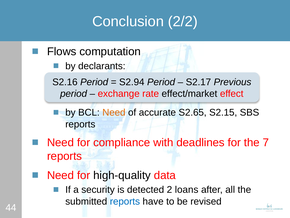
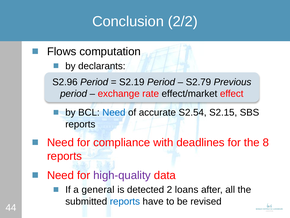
S2.16: S2.16 -> S2.96
S2.94: S2.94 -> S2.19
S2.17: S2.17 -> S2.79
Need at (114, 112) colour: orange -> blue
S2.65: S2.65 -> S2.54
7: 7 -> 8
high-quality colour: black -> purple
security: security -> general
